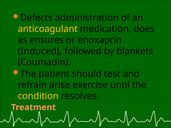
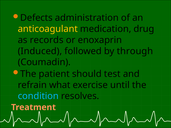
does: does -> drug
ensures: ensures -> records
blankets: blankets -> through
arise: arise -> what
condition colour: yellow -> light blue
